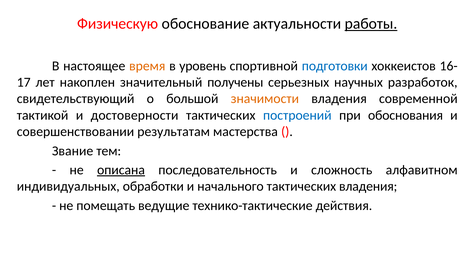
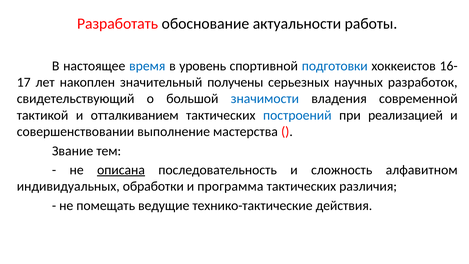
Физическую: Физическую -> Разработать
работы underline: present -> none
время colour: orange -> blue
значимости colour: orange -> blue
достоверности: достоверности -> отталкиванием
обоснования: обоснования -> реализацией
результатам: результатам -> выполнение
начального: начального -> программа
тактических владения: владения -> различия
